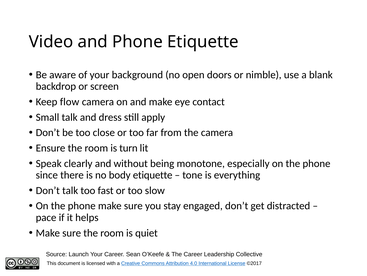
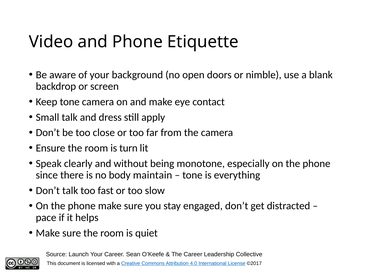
Keep flow: flow -> tone
body etiquette: etiquette -> maintain
